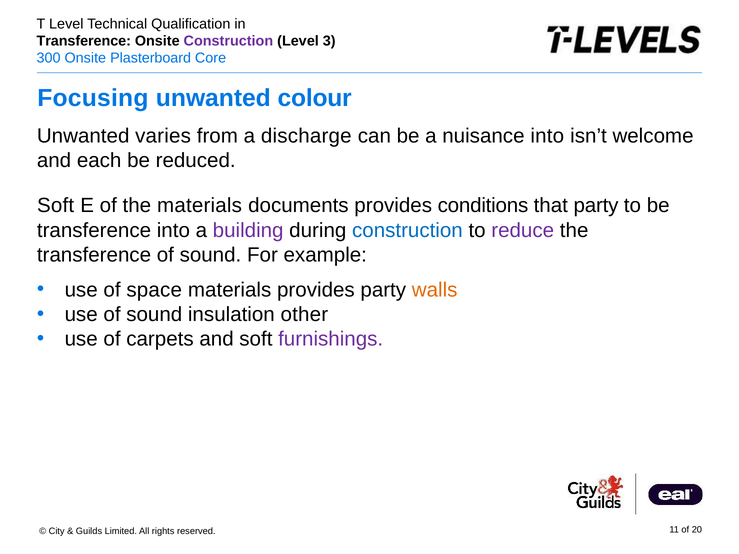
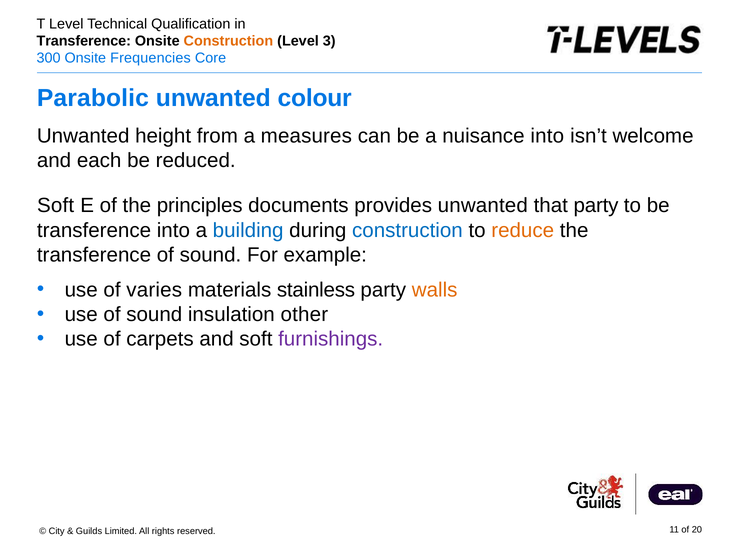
Construction at (228, 41) colour: purple -> orange
Plasterboard: Plasterboard -> Frequencies
Focusing: Focusing -> Parabolic
varies: varies -> height
discharge: discharge -> measures
the materials: materials -> principles
provides conditions: conditions -> unwanted
building colour: purple -> blue
reduce colour: purple -> orange
space: space -> varies
materials provides: provides -> stainless
